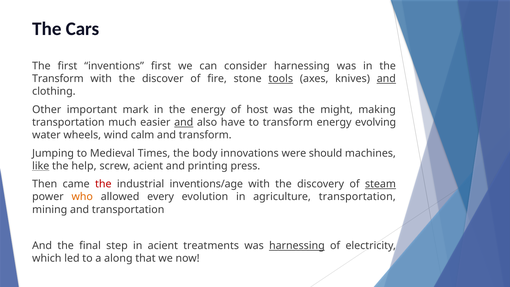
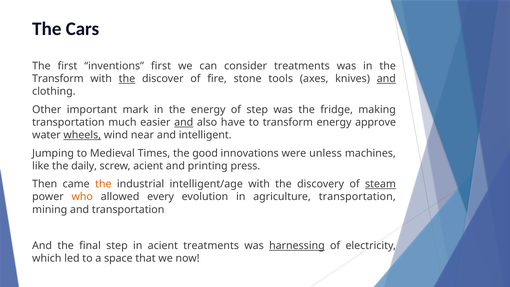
consider harnessing: harnessing -> treatments
the at (127, 79) underline: none -> present
tools underline: present -> none
of host: host -> step
might: might -> fridge
evolving: evolving -> approve
wheels underline: none -> present
calm: calm -> near
and transform: transform -> intelligent
body: body -> good
should: should -> unless
like underline: present -> none
help: help -> daily
the at (103, 184) colour: red -> orange
inventions/age: inventions/age -> intelligent/age
along: along -> space
